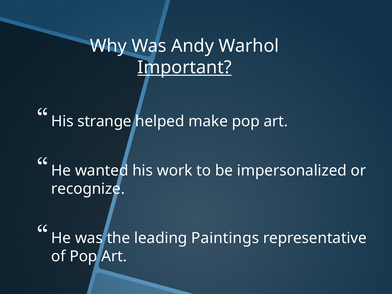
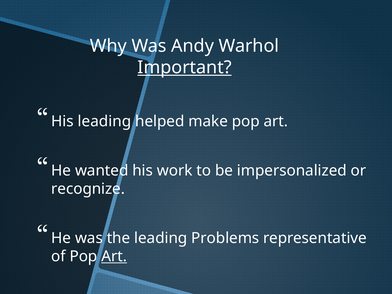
His strange: strange -> leading
Paintings: Paintings -> Problems
Art at (114, 256) underline: none -> present
